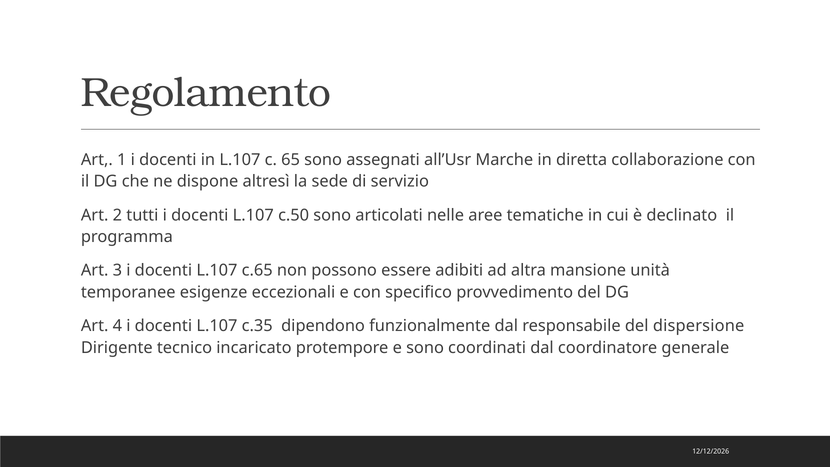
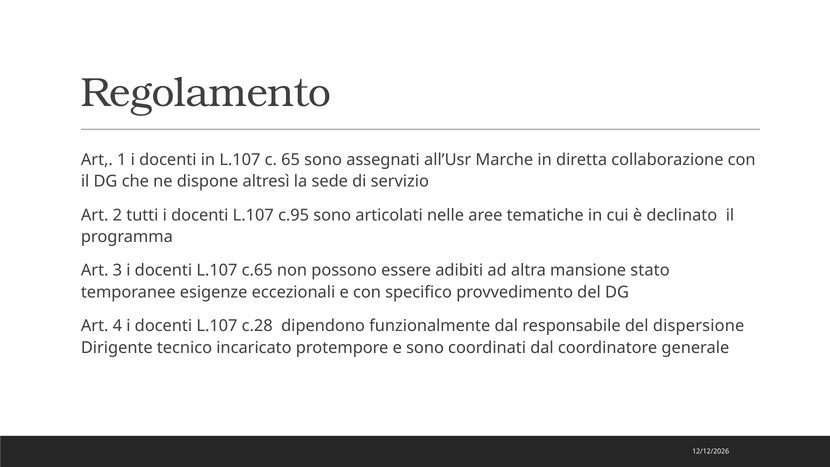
c.50: c.50 -> c.95
unità: unità -> stato
c.35: c.35 -> c.28
